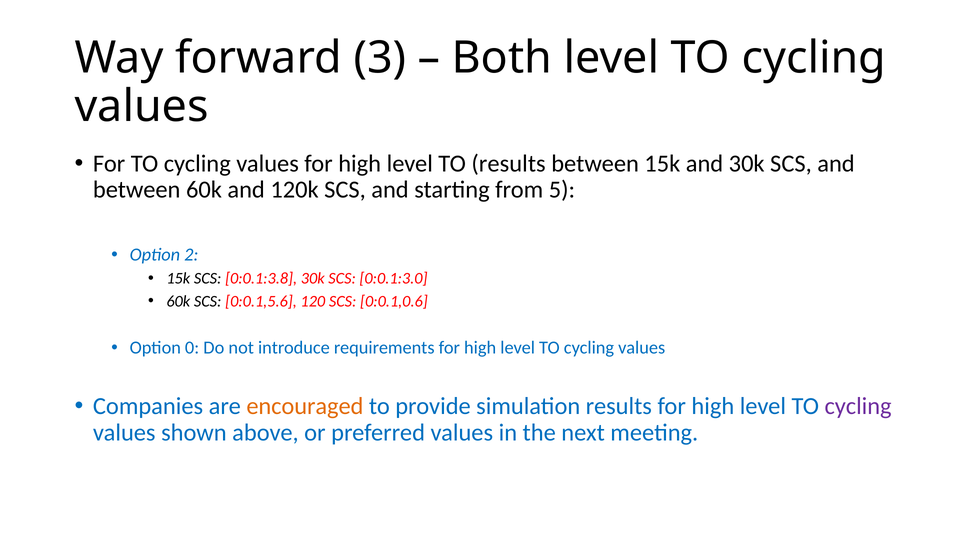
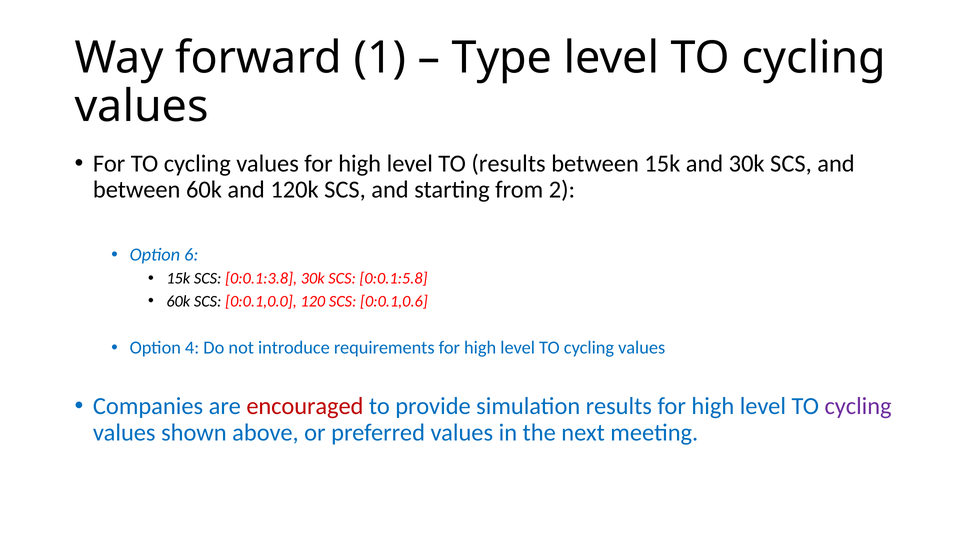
3: 3 -> 1
Both: Both -> Type
5: 5 -> 2
2: 2 -> 6
0:0.1:3.0: 0:0.1:3.0 -> 0:0.1:5.8
0:0.1,5.6: 0:0.1,5.6 -> 0:0.1,0.0
0: 0 -> 4
encouraged colour: orange -> red
